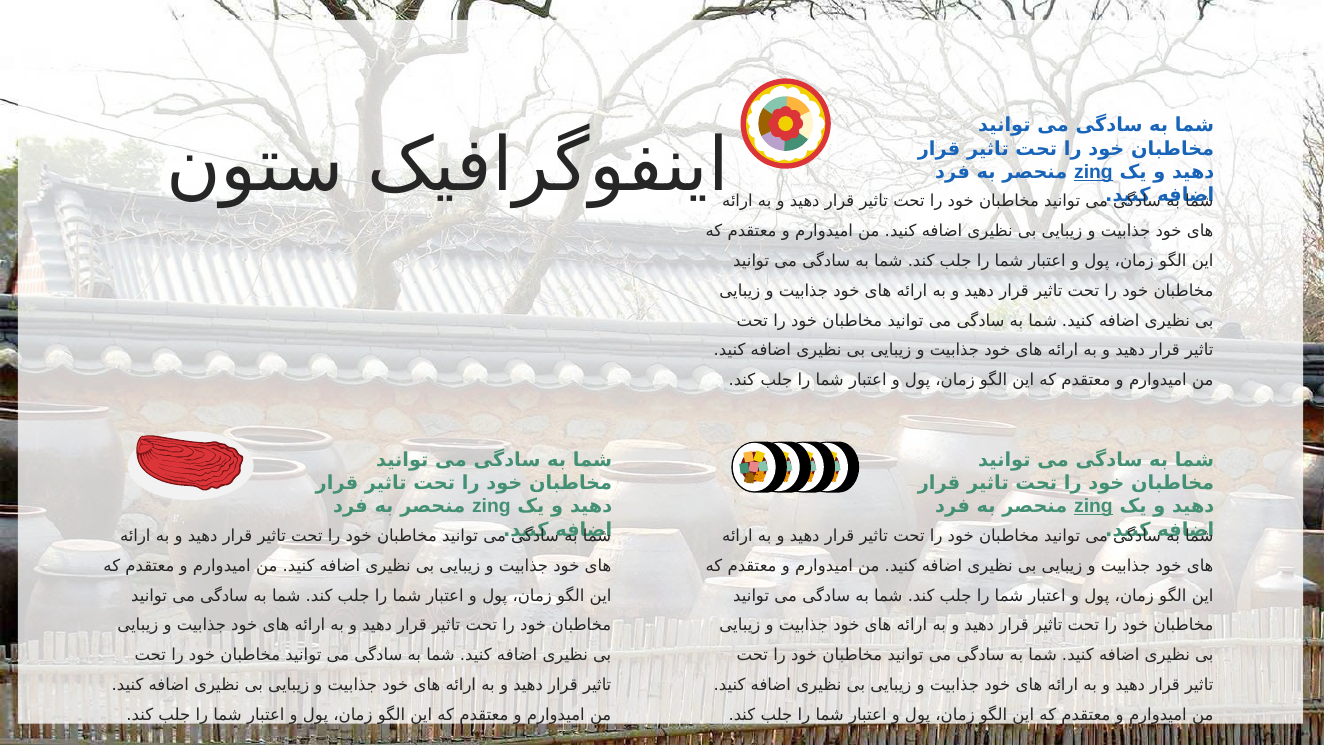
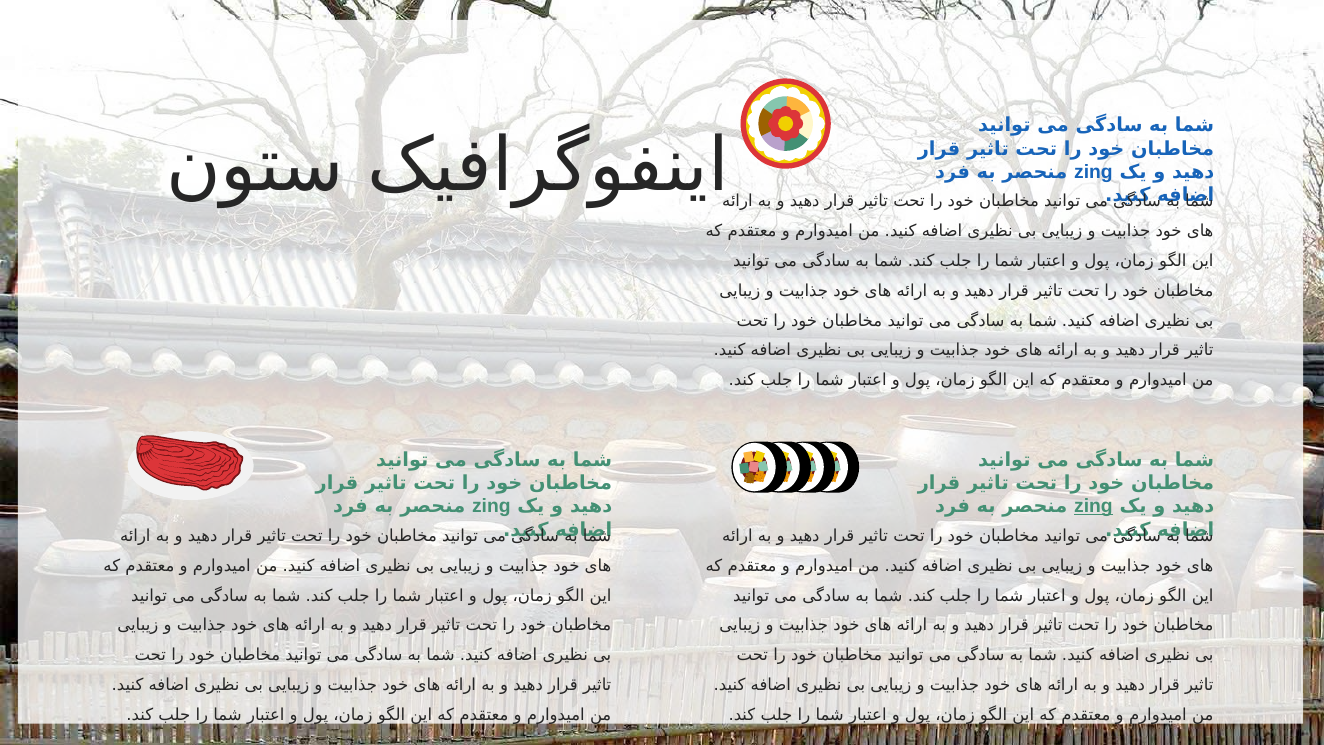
zing at (1093, 172) underline: present -> none
